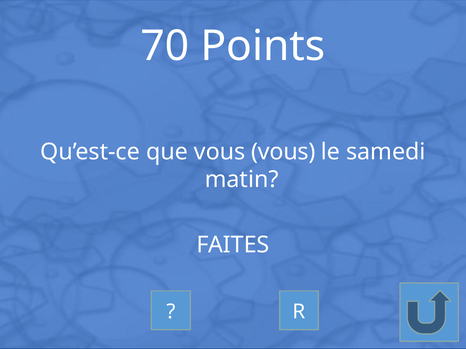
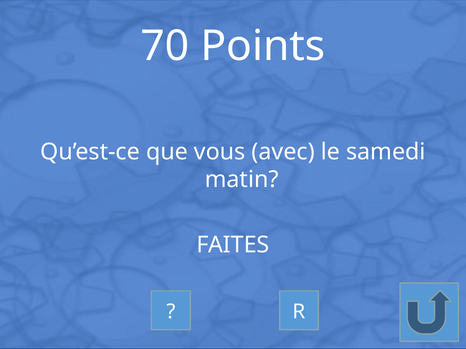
vous vous: vous -> avec
